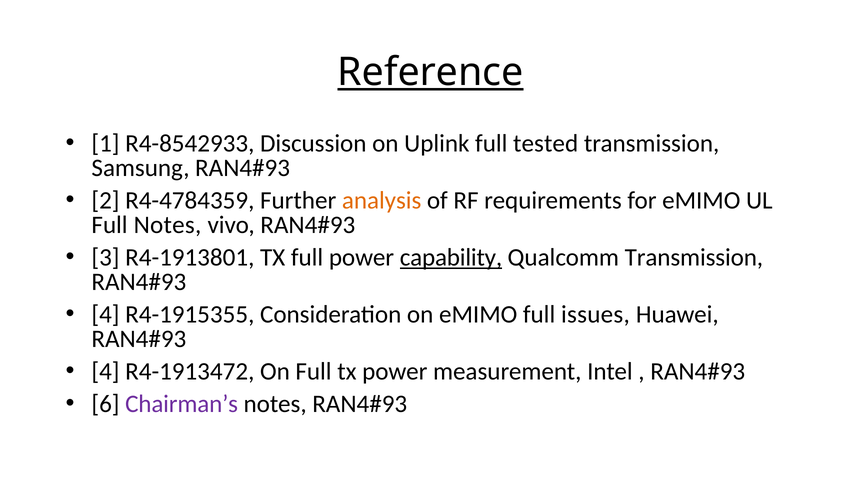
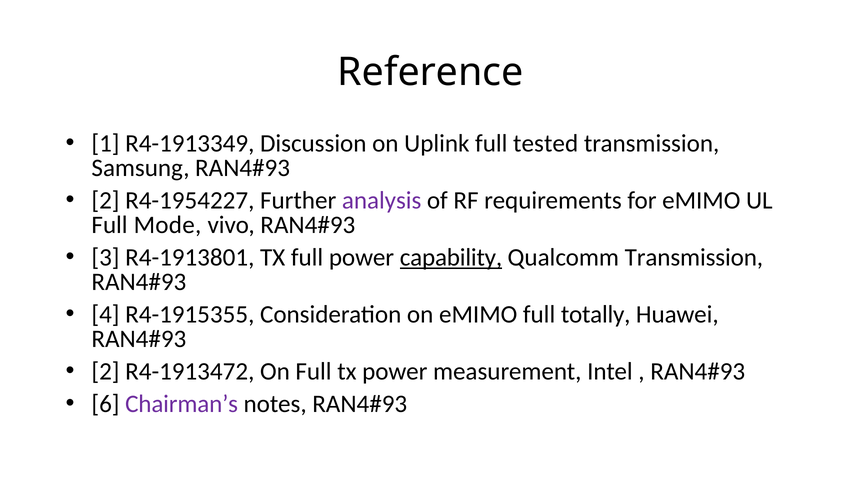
Reference underline: present -> none
R4-8542933: R4-8542933 -> R4-1913349
R4-4784359: R4-4784359 -> R4-1954227
analysis colour: orange -> purple
Full Notes: Notes -> Mode
issues: issues -> totally
4 at (105, 371): 4 -> 2
